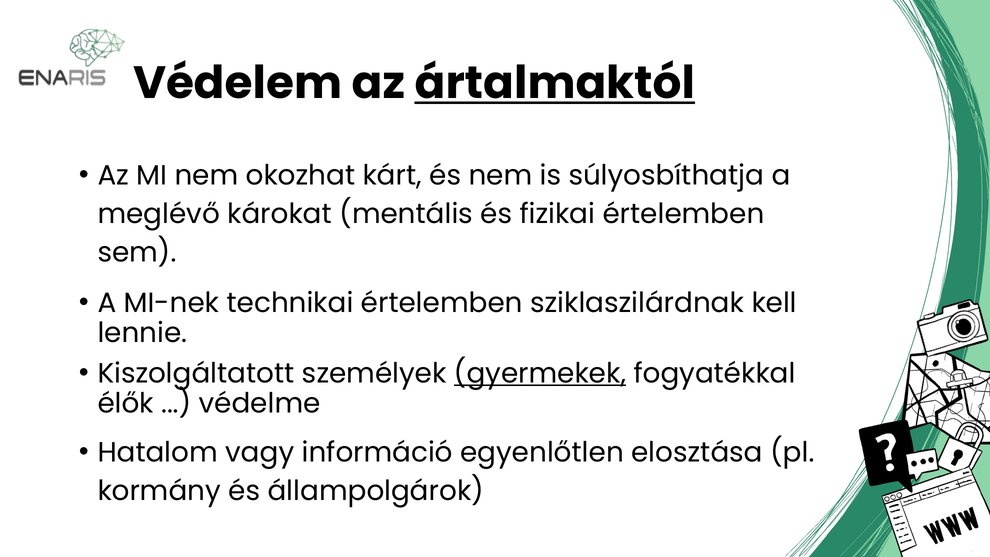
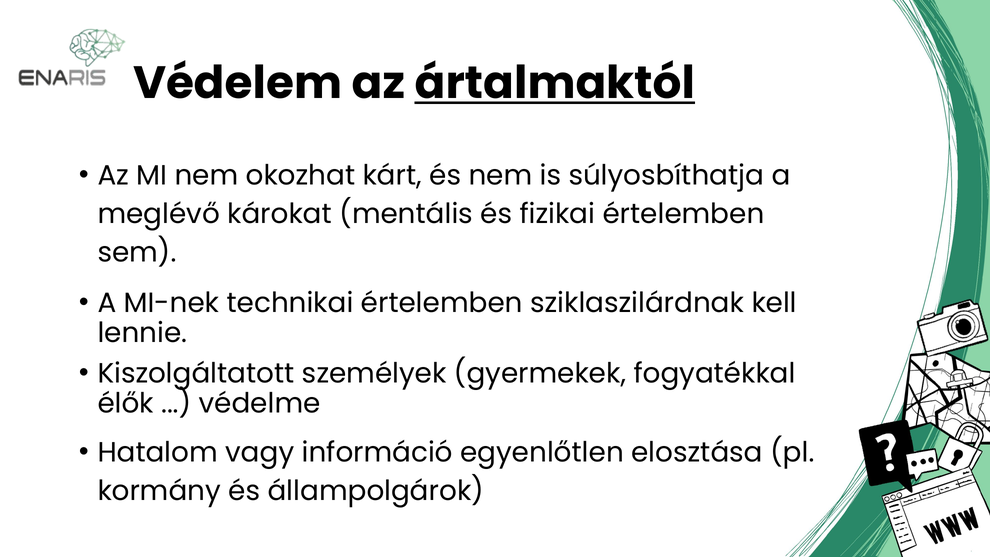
gyermekek underline: present -> none
